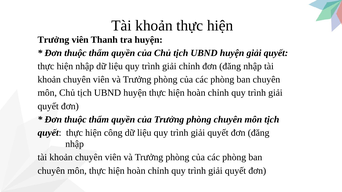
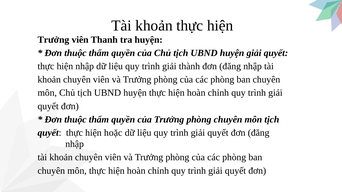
giải chỉnh: chỉnh -> thành
công: công -> hoặc
